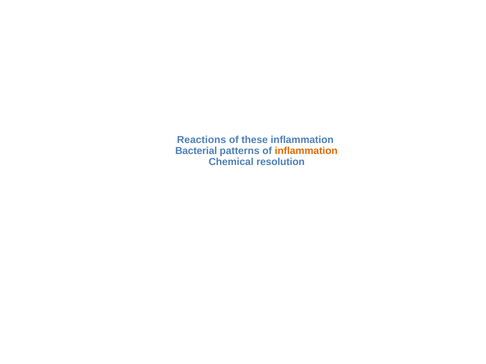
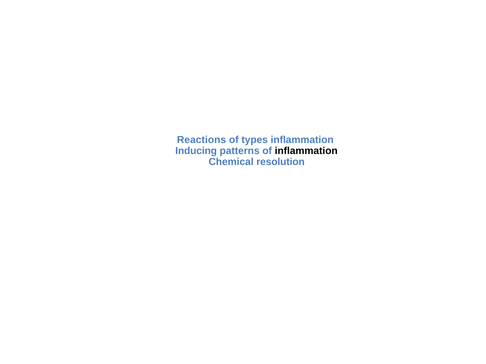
these: these -> types
Bacterial: Bacterial -> Inducing
inflammation at (306, 151) colour: orange -> black
